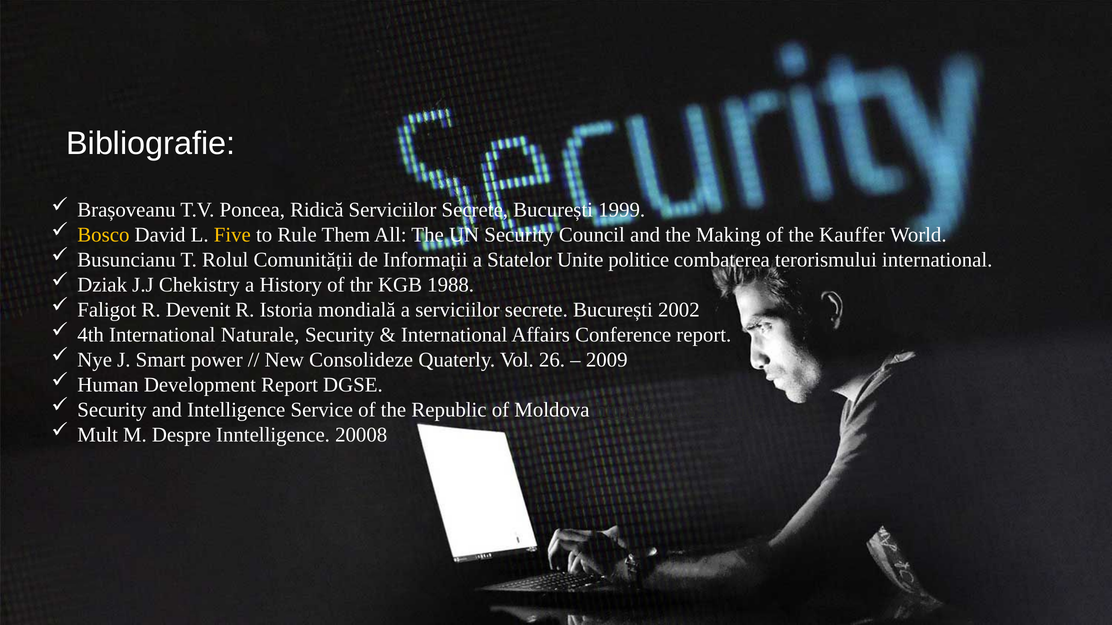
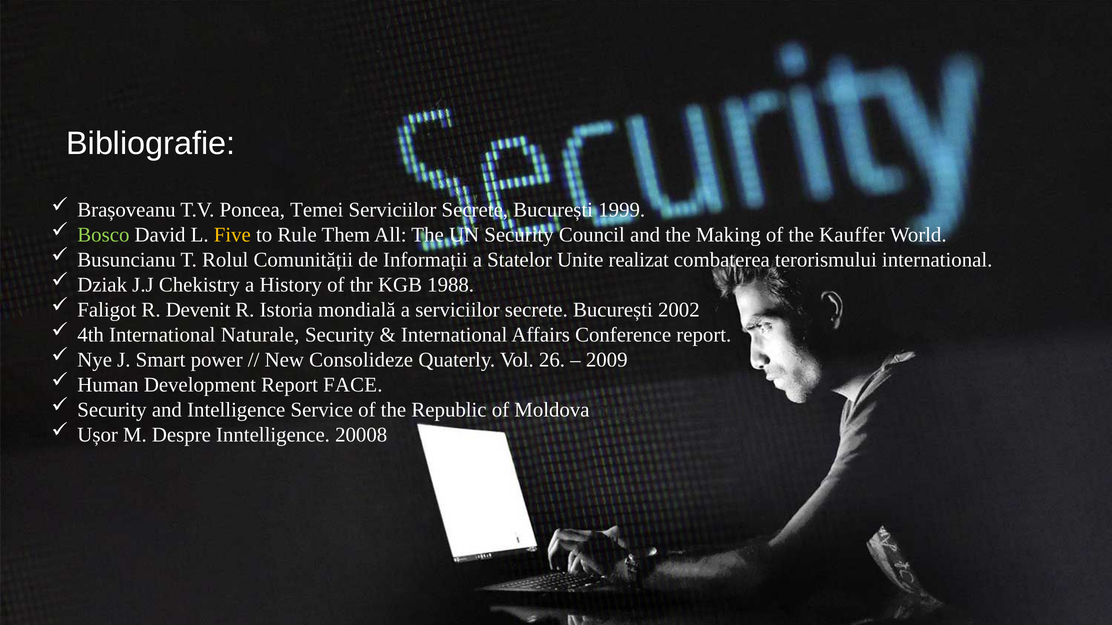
Ridică: Ridică -> Temei
Bosco colour: yellow -> light green
politice: politice -> realizat
DGSE: DGSE -> FACE
Mult: Mult -> Ușor
